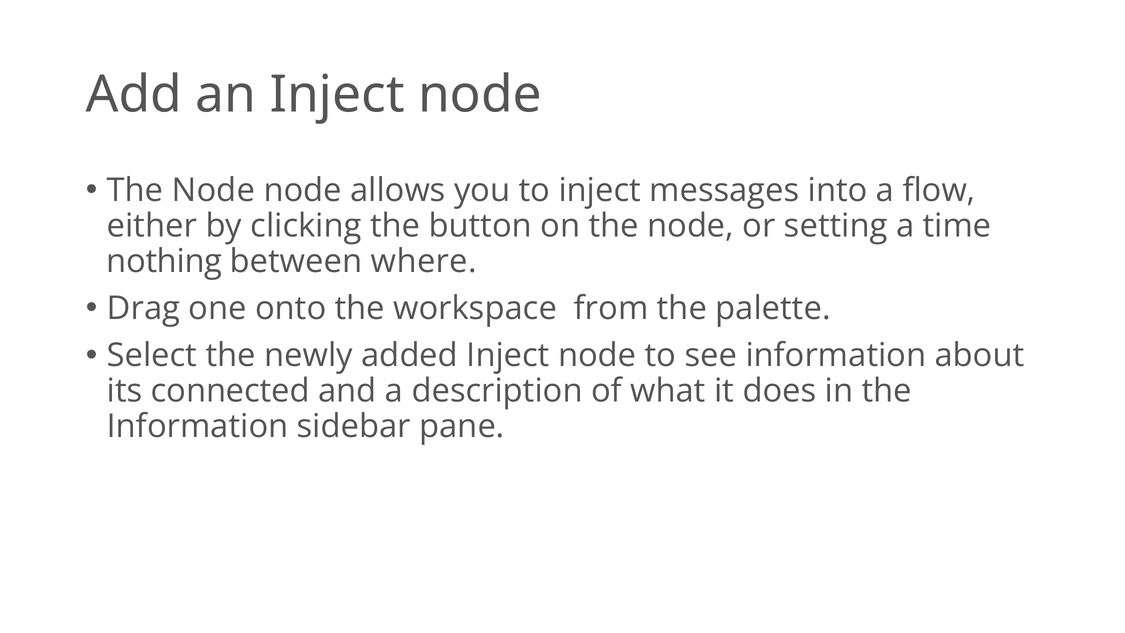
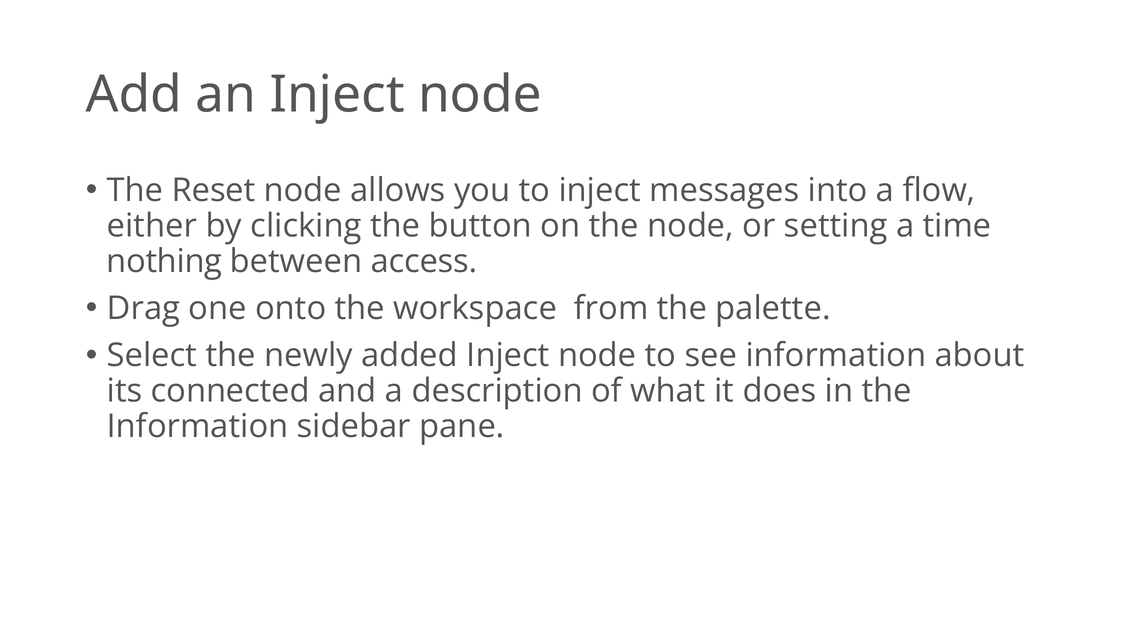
Node at (213, 190): Node -> Reset
where: where -> access
